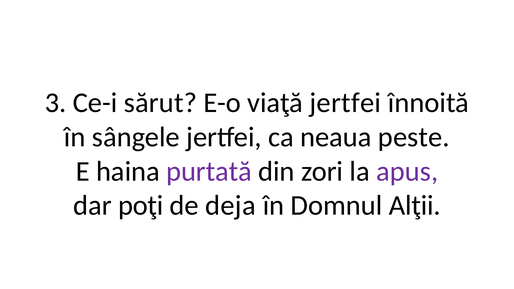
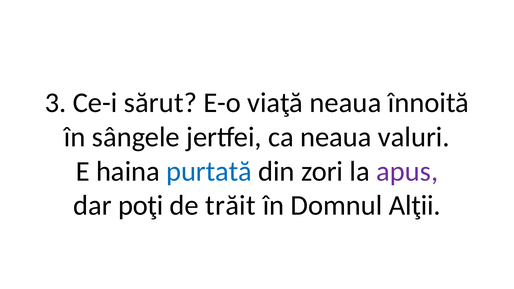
viaţă jertfei: jertfei -> neaua
peste: peste -> valuri
purtată colour: purple -> blue
deja: deja -> trăit
